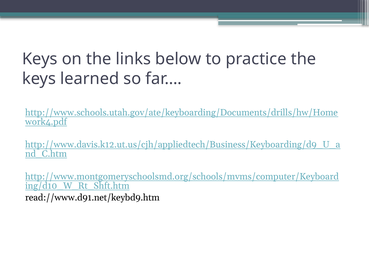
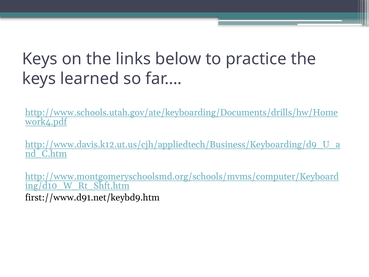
read://www.d91.net/keybd9.htm: read://www.d91.net/keybd9.htm -> first://www.d91.net/keybd9.htm
